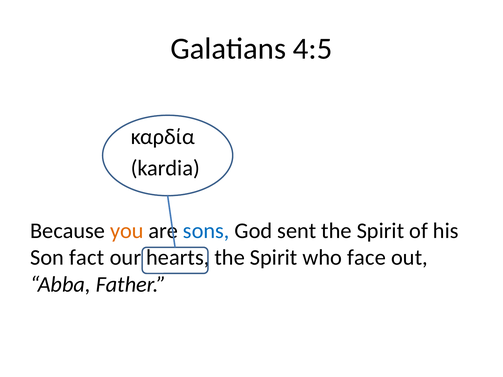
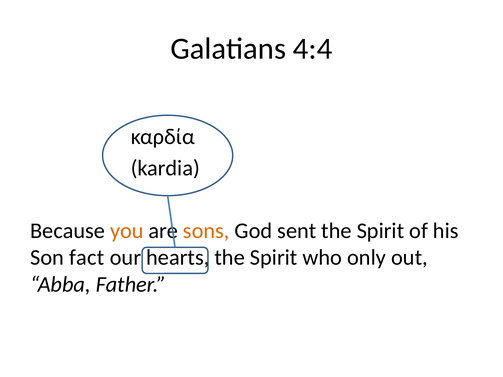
4:5: 4:5 -> 4:4
sons colour: blue -> orange
face: face -> only
